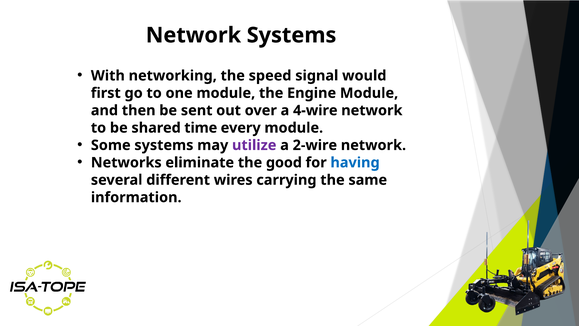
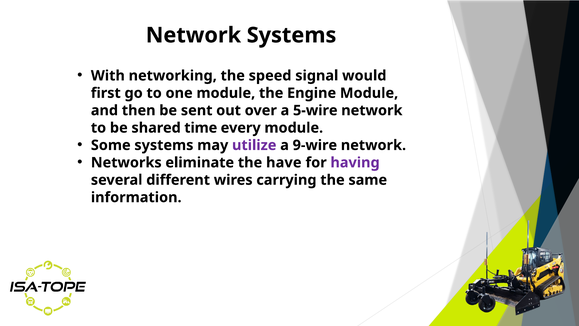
4-wire: 4-wire -> 5-wire
2-wire: 2-wire -> 9-wire
good: good -> have
having colour: blue -> purple
